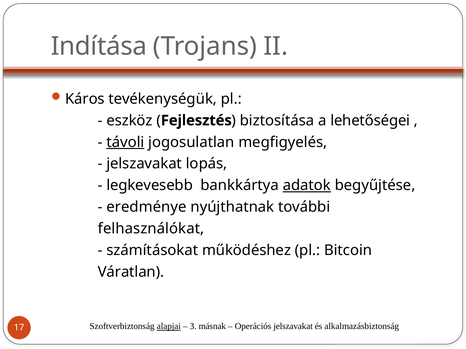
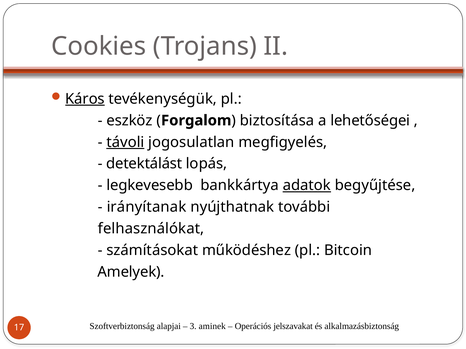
Indítása: Indítása -> Cookies
Káros underline: none -> present
Fejlesztés: Fejlesztés -> Forgalom
jelszavakat at (144, 164): jelszavakat -> detektálást
eredménye: eredménye -> irányítanak
Váratlan: Váratlan -> Amelyek
alapjai underline: present -> none
másnak: másnak -> aminek
